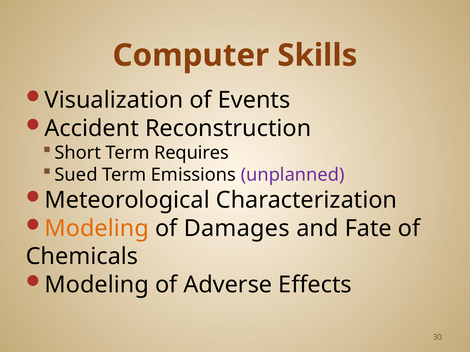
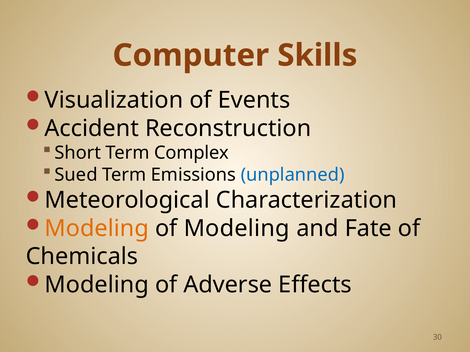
Requires: Requires -> Complex
unplanned colour: purple -> blue
of Damages: Damages -> Modeling
